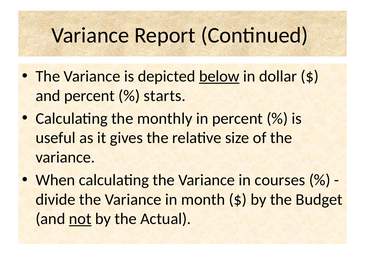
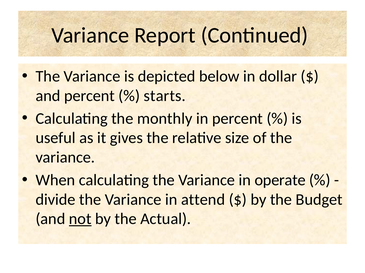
below underline: present -> none
courses: courses -> operate
month: month -> attend
